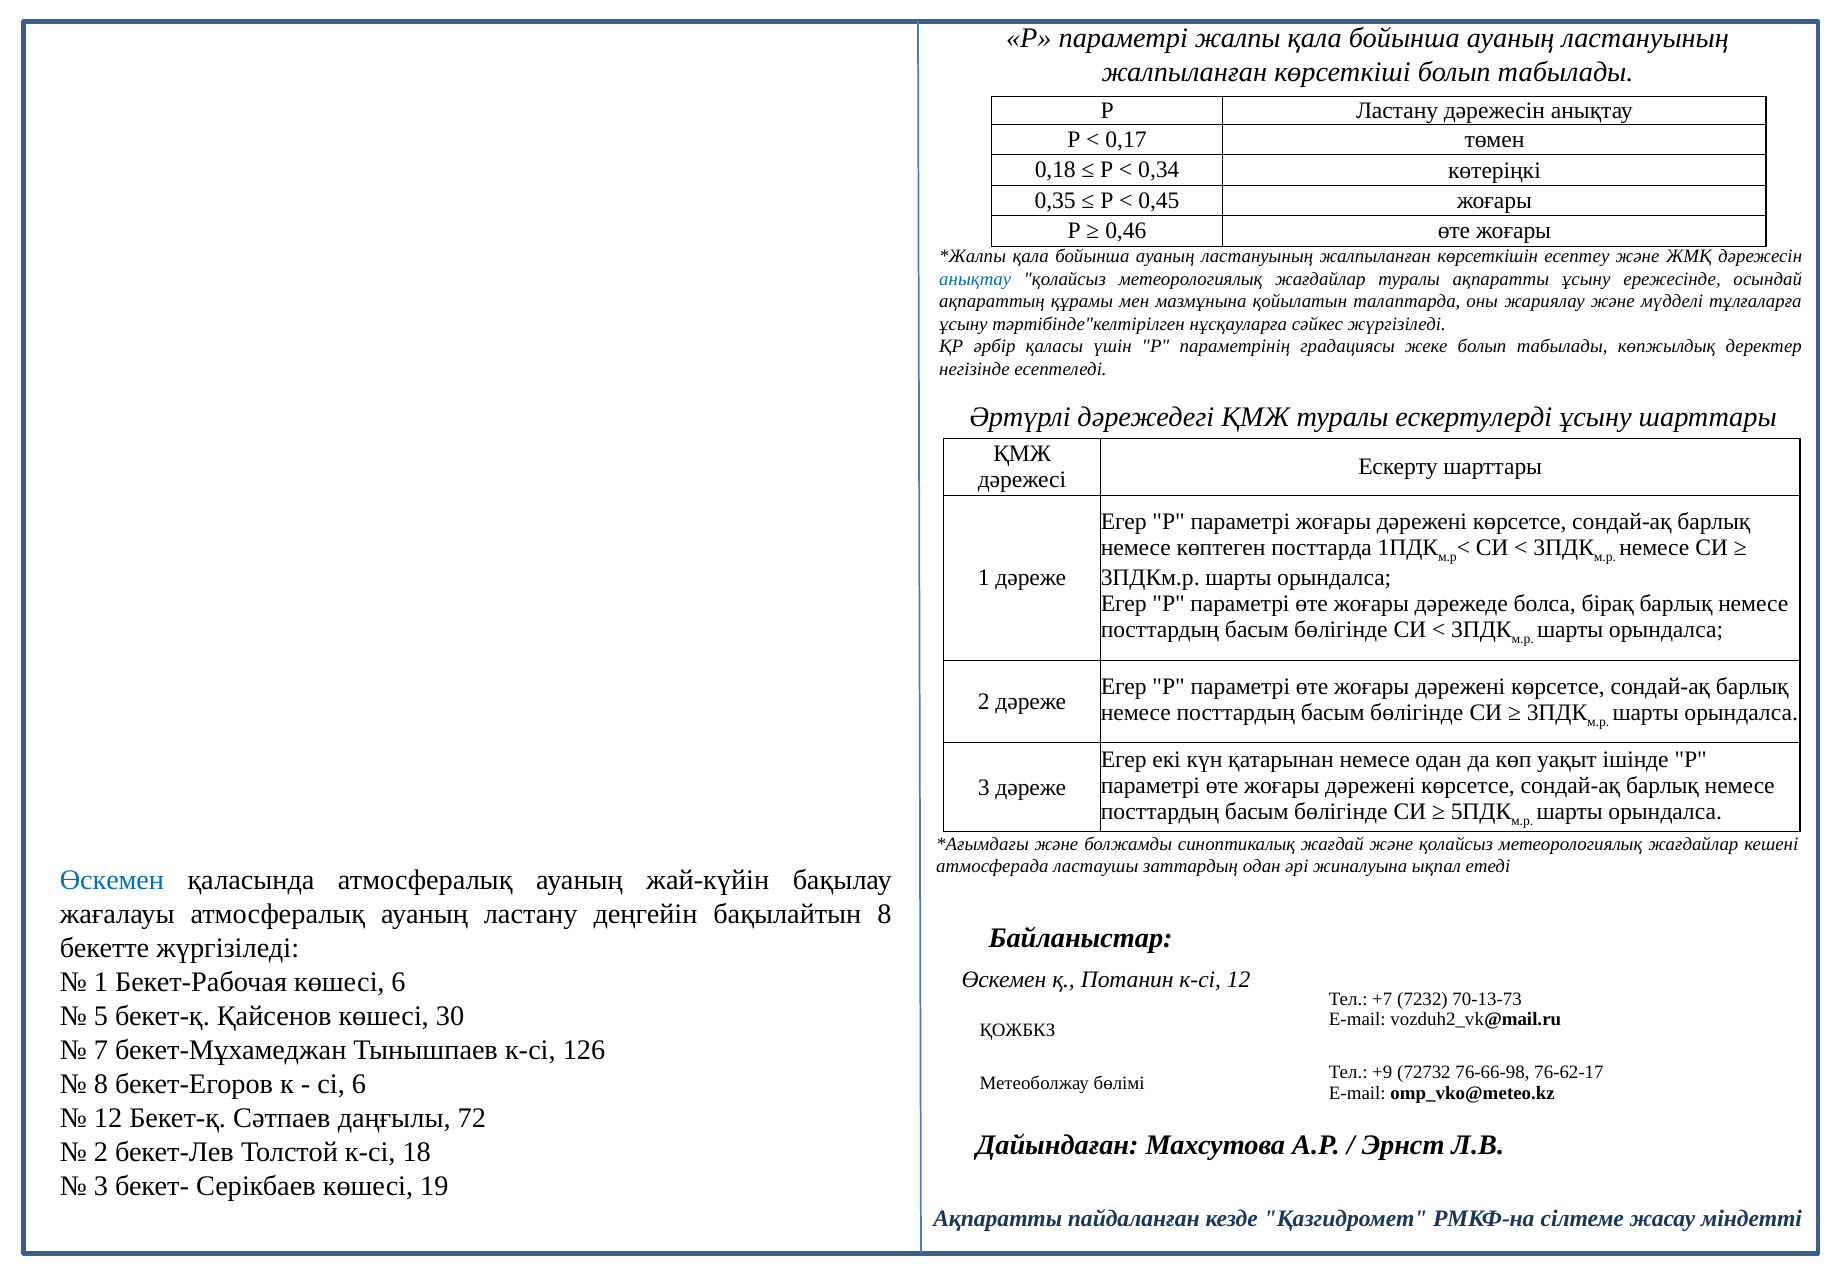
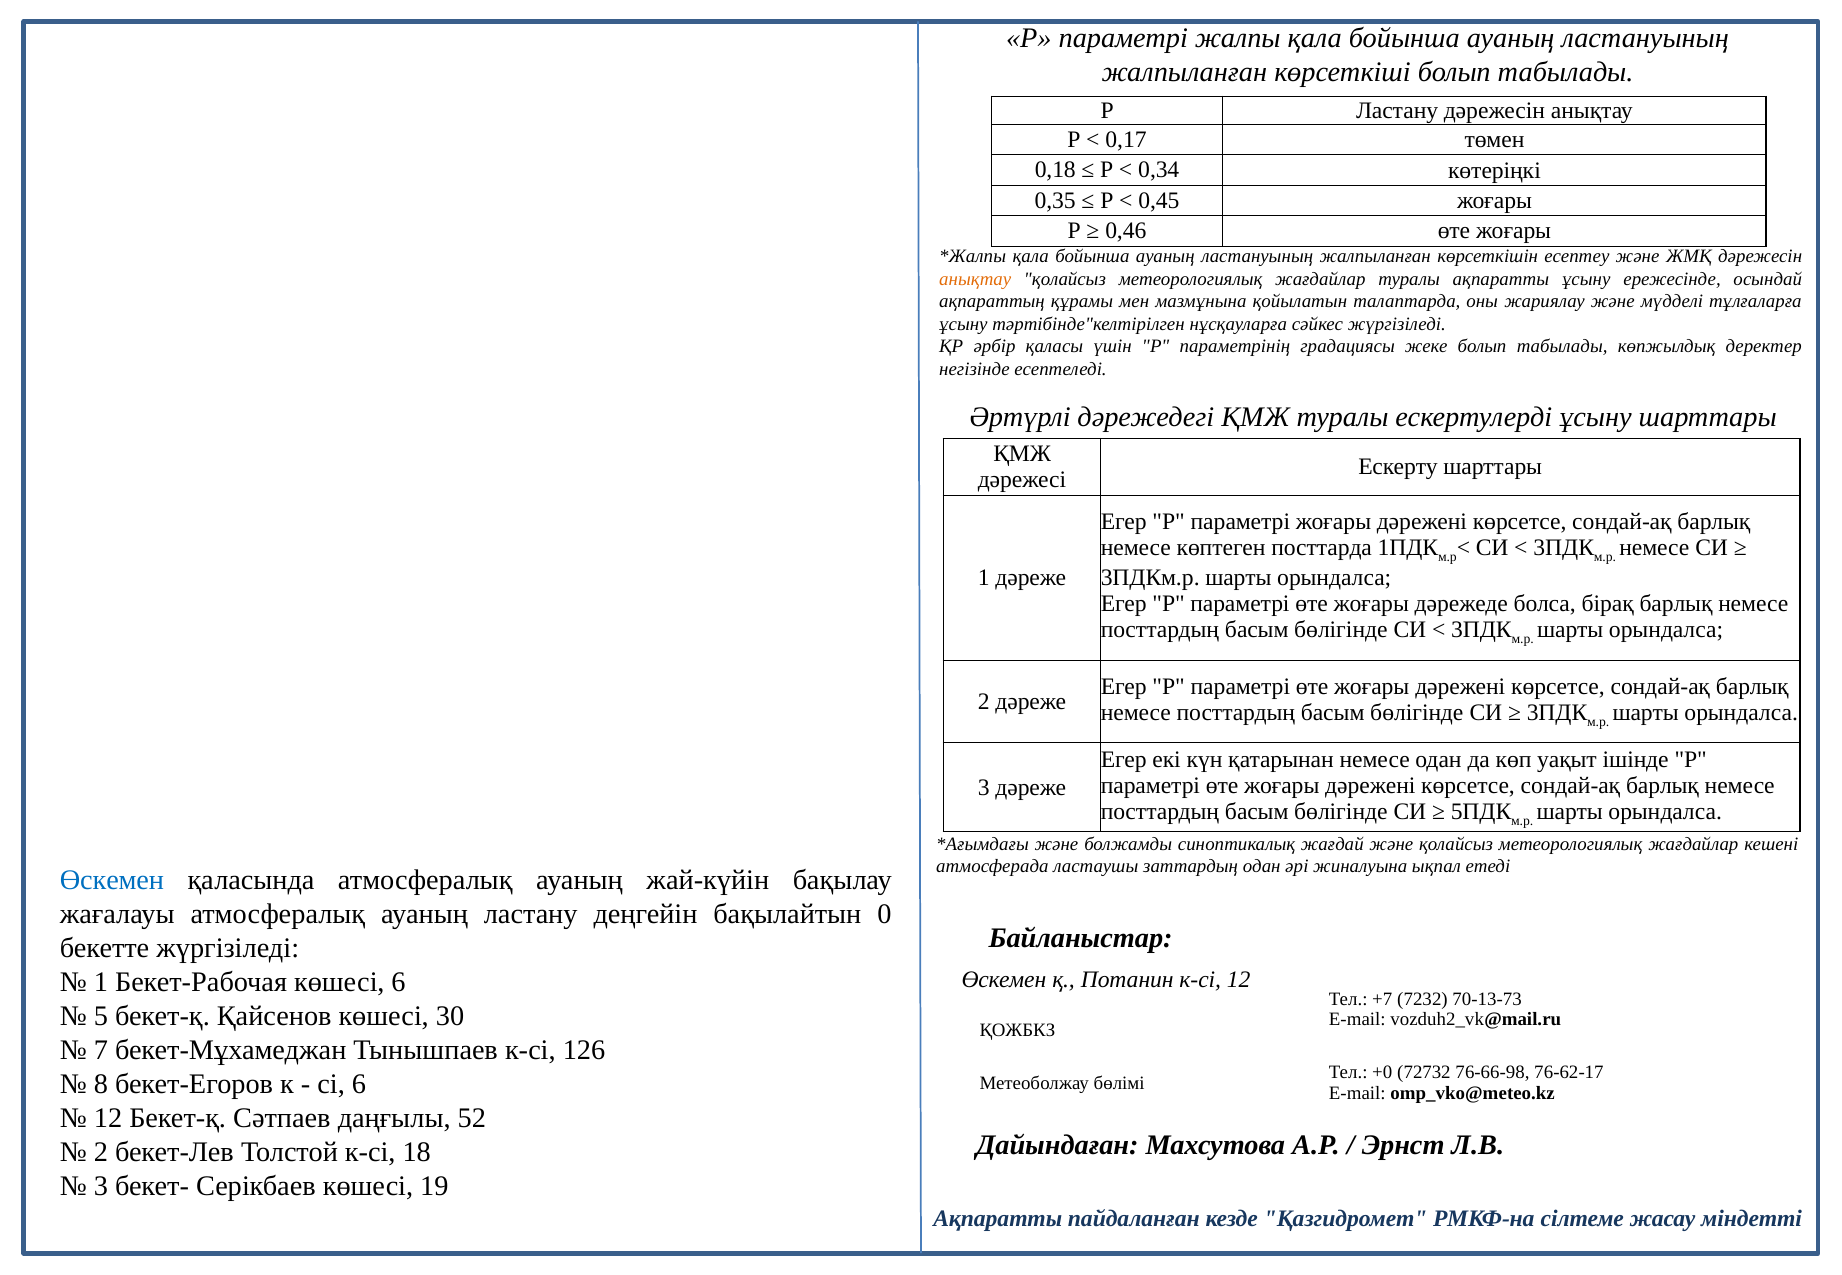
анықтау at (975, 279) colour: blue -> orange
бақылайтын 8: 8 -> 0
+9: +9 -> +0
72: 72 -> 52
